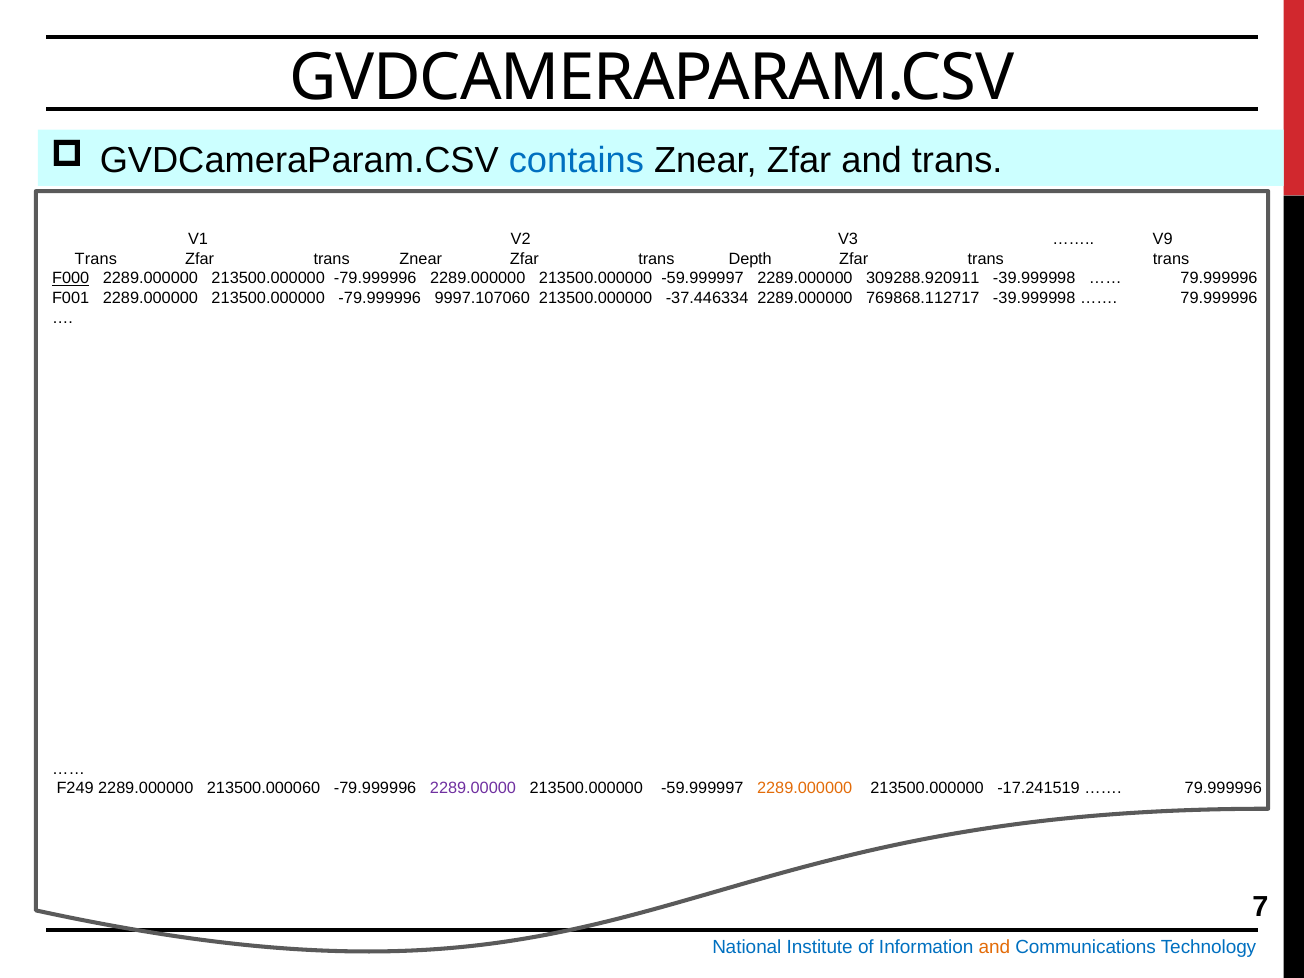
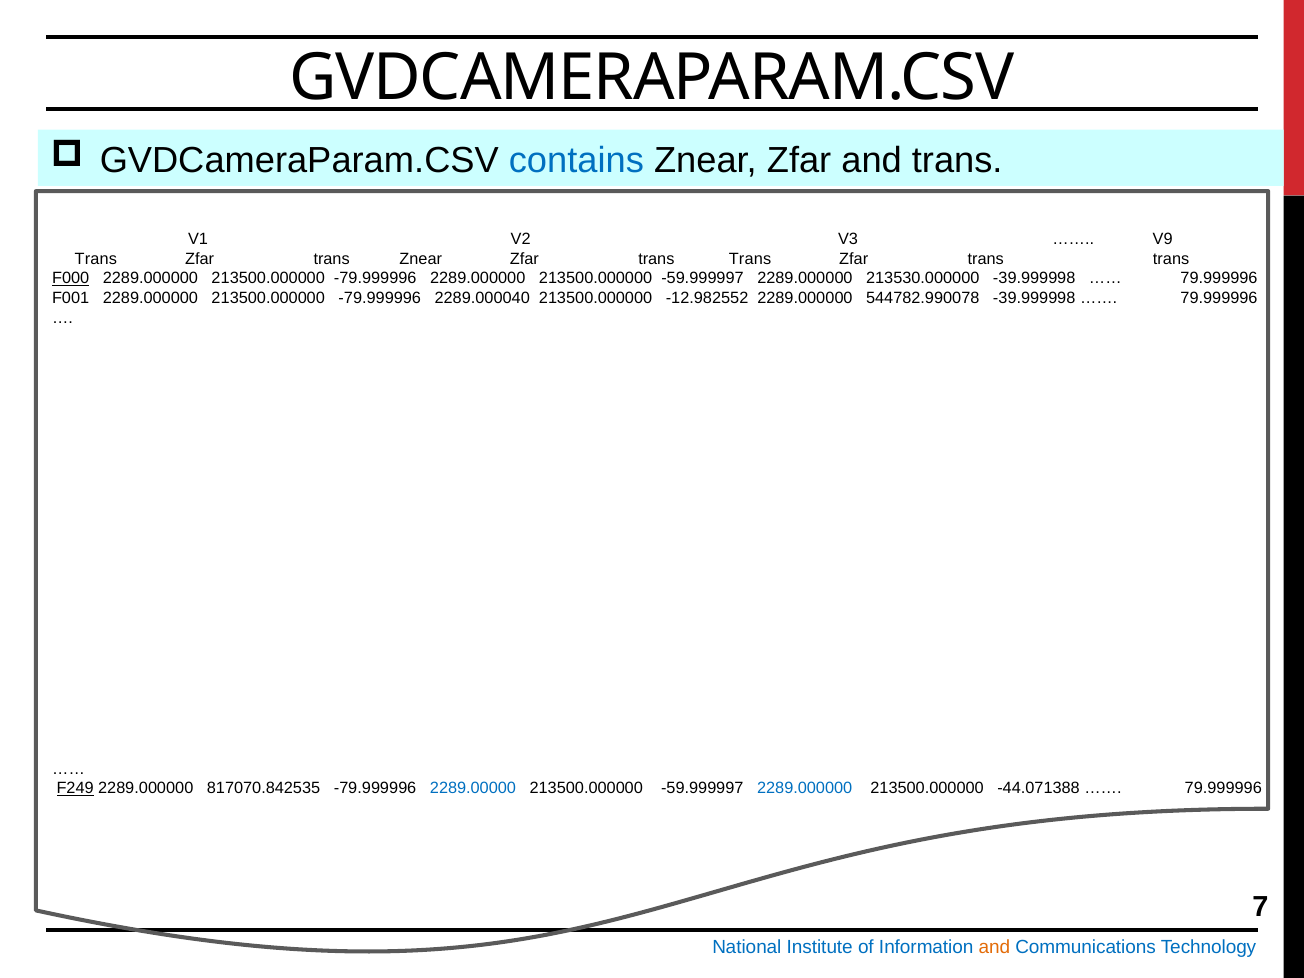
Znear Zfar trans Depth: Depth -> Trans
309288.920911: 309288.920911 -> 213530.000000
9997.107060: 9997.107060 -> 2289.000040
-37.446334: -37.446334 -> -12.982552
769868.112717: 769868.112717 -> 544782.990078
F249 underline: none -> present
213500.000060: 213500.000060 -> 817070.842535
2289.00000 colour: purple -> blue
2289.000000 at (805, 788) colour: orange -> blue
-17.241519: -17.241519 -> -44.071388
